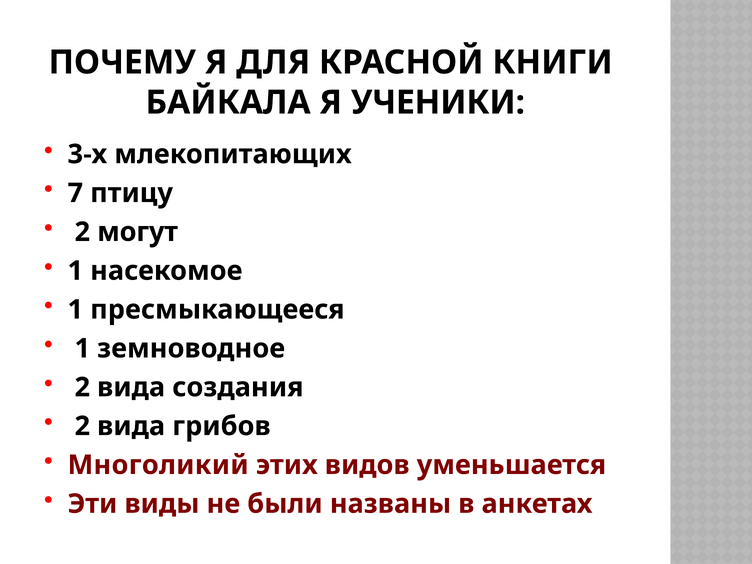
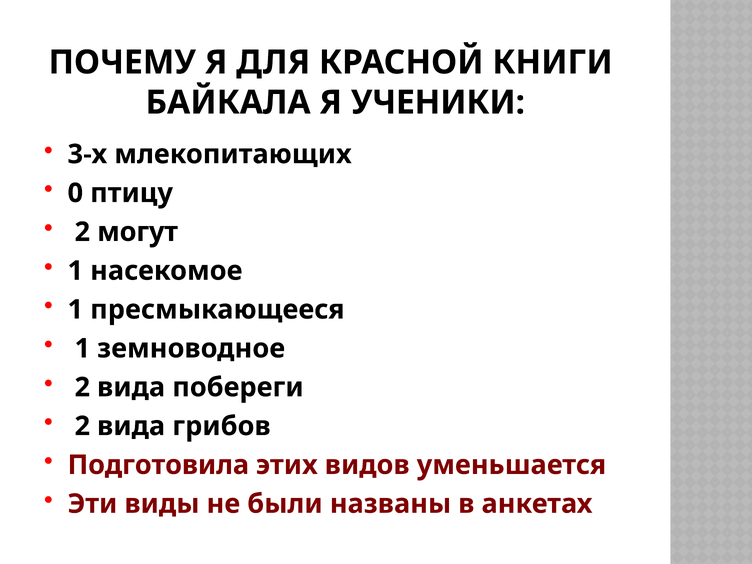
7: 7 -> 0
создания: создания -> побереги
Многоликий: Многоликий -> Подготовила
